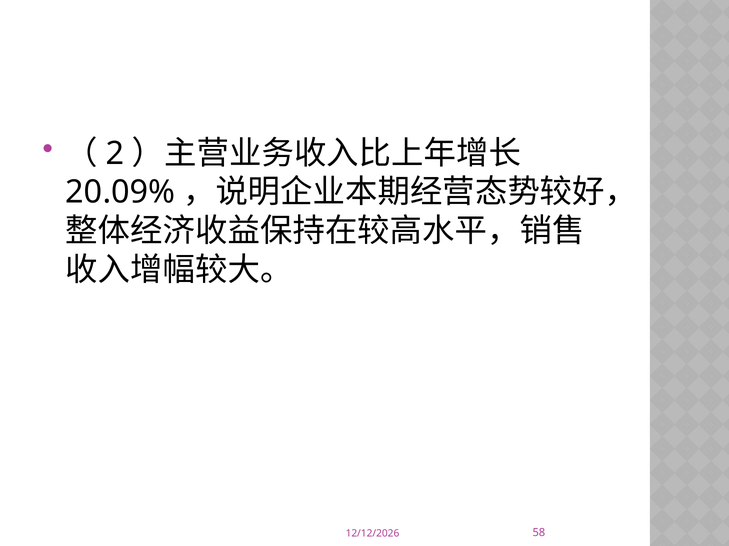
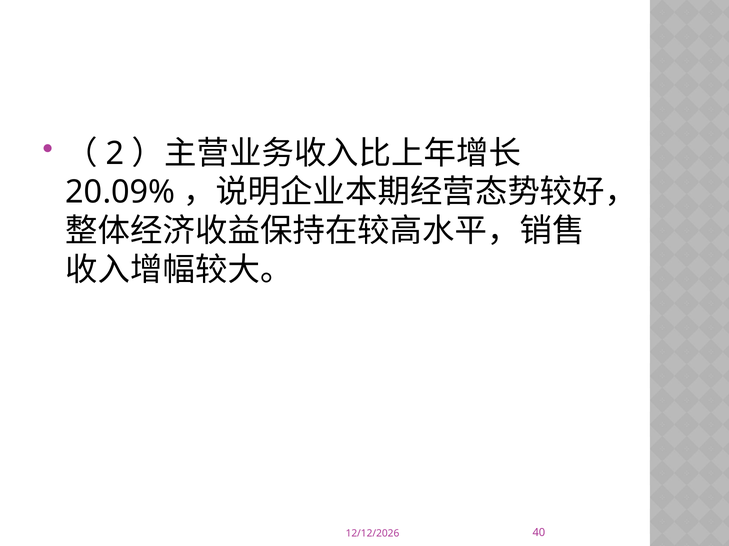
58: 58 -> 40
